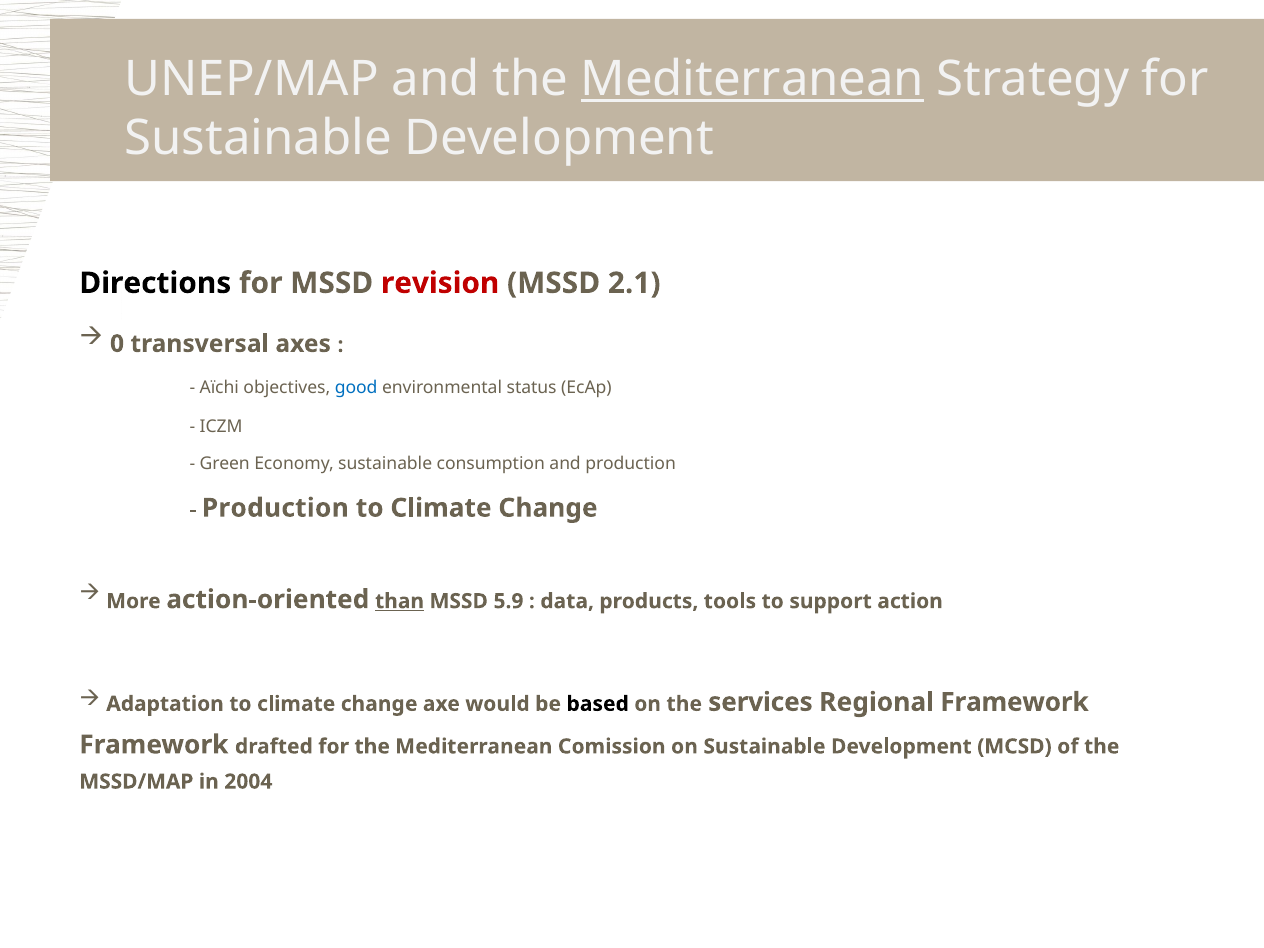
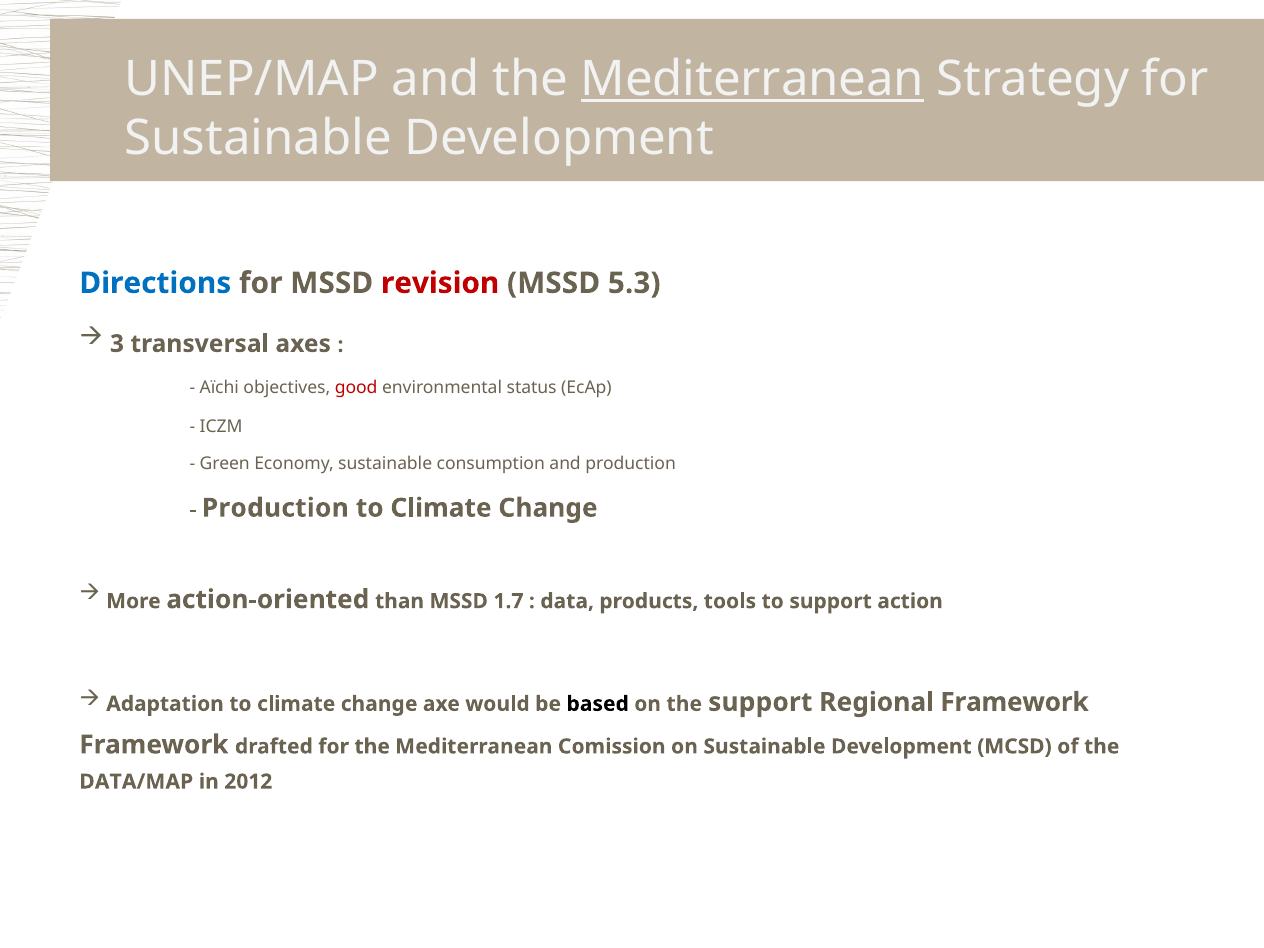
Directions colour: black -> blue
2.1: 2.1 -> 5.3
0: 0 -> 3
good colour: blue -> red
than underline: present -> none
5.9: 5.9 -> 1.7
the services: services -> support
MSSD/MAP: MSSD/MAP -> DATA/MAP
2004: 2004 -> 2012
